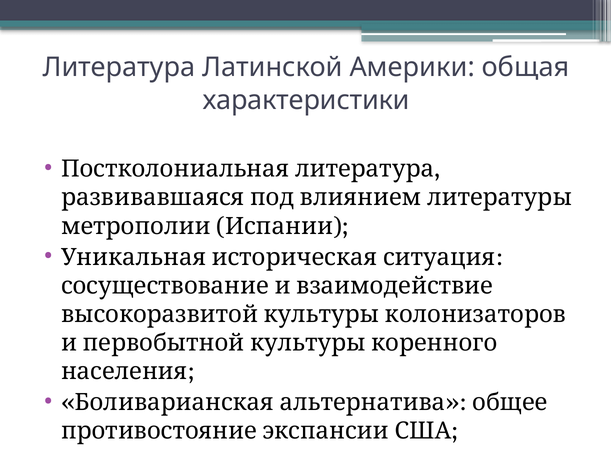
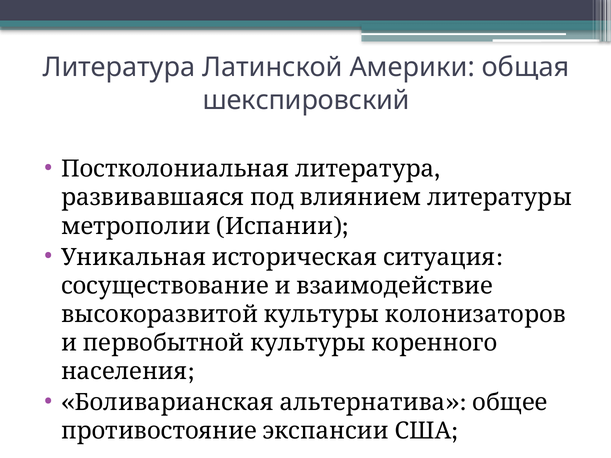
характеристики: характеристики -> шекспировский
